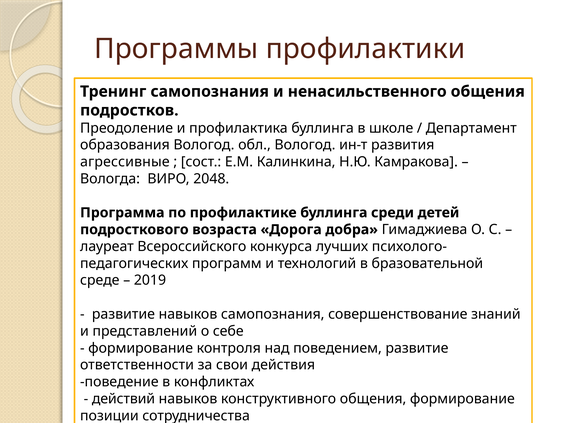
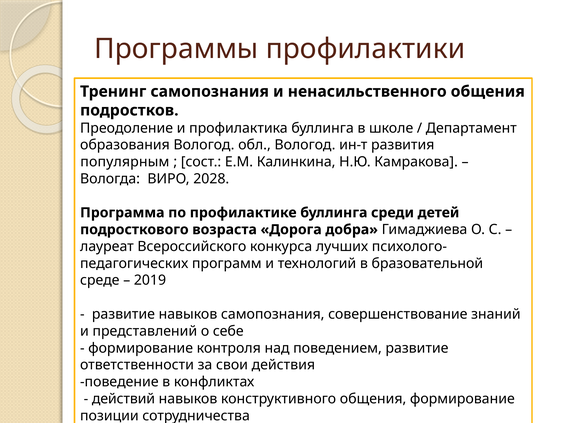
агрессивные: агрессивные -> популярным
2048: 2048 -> 2028
